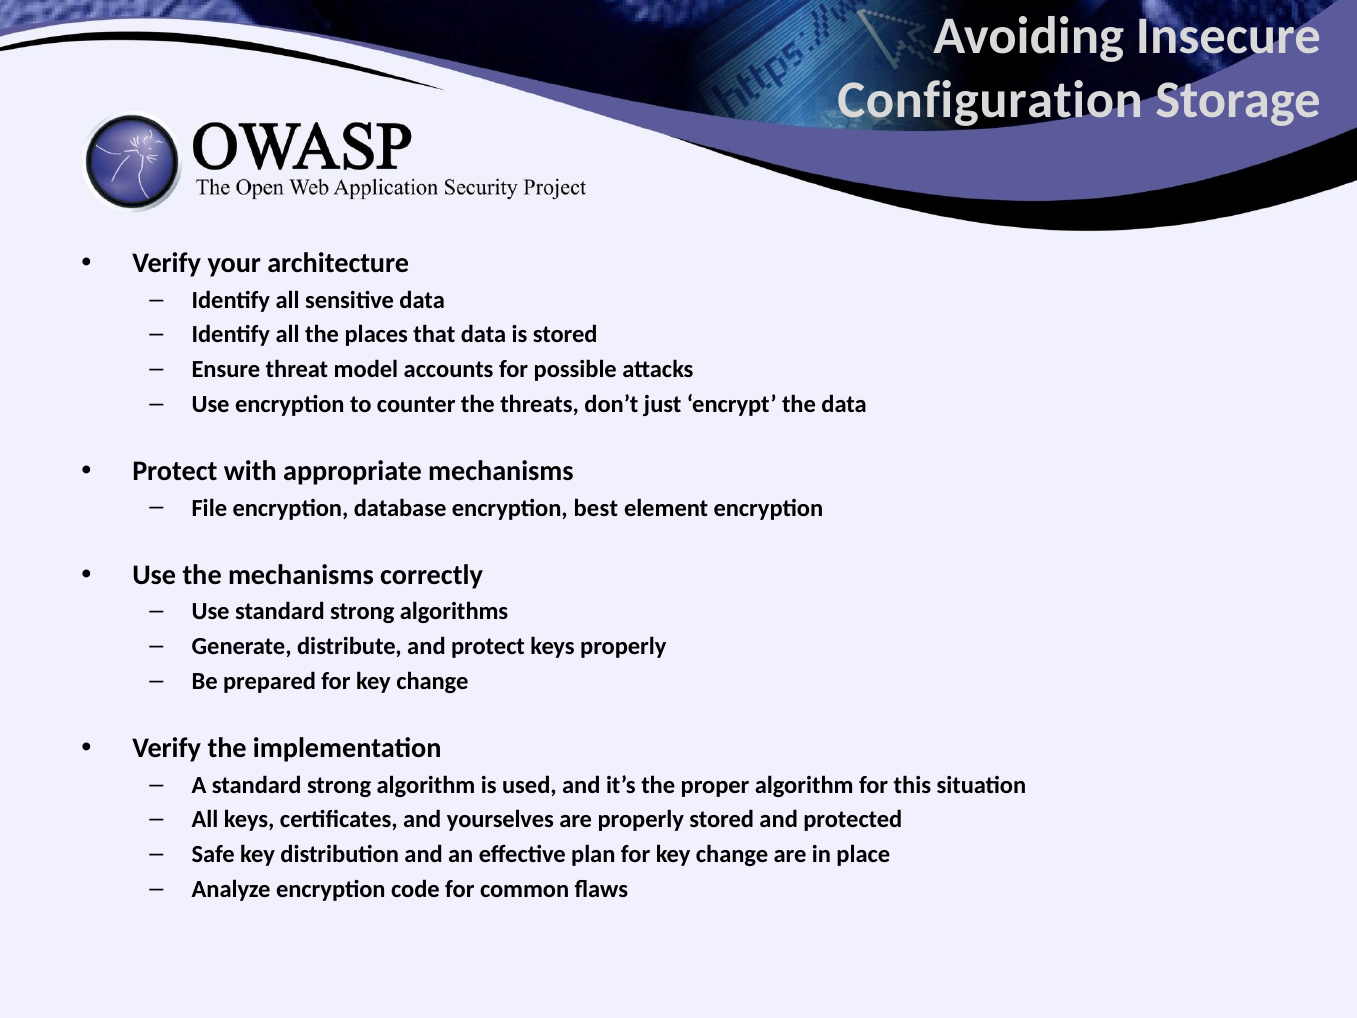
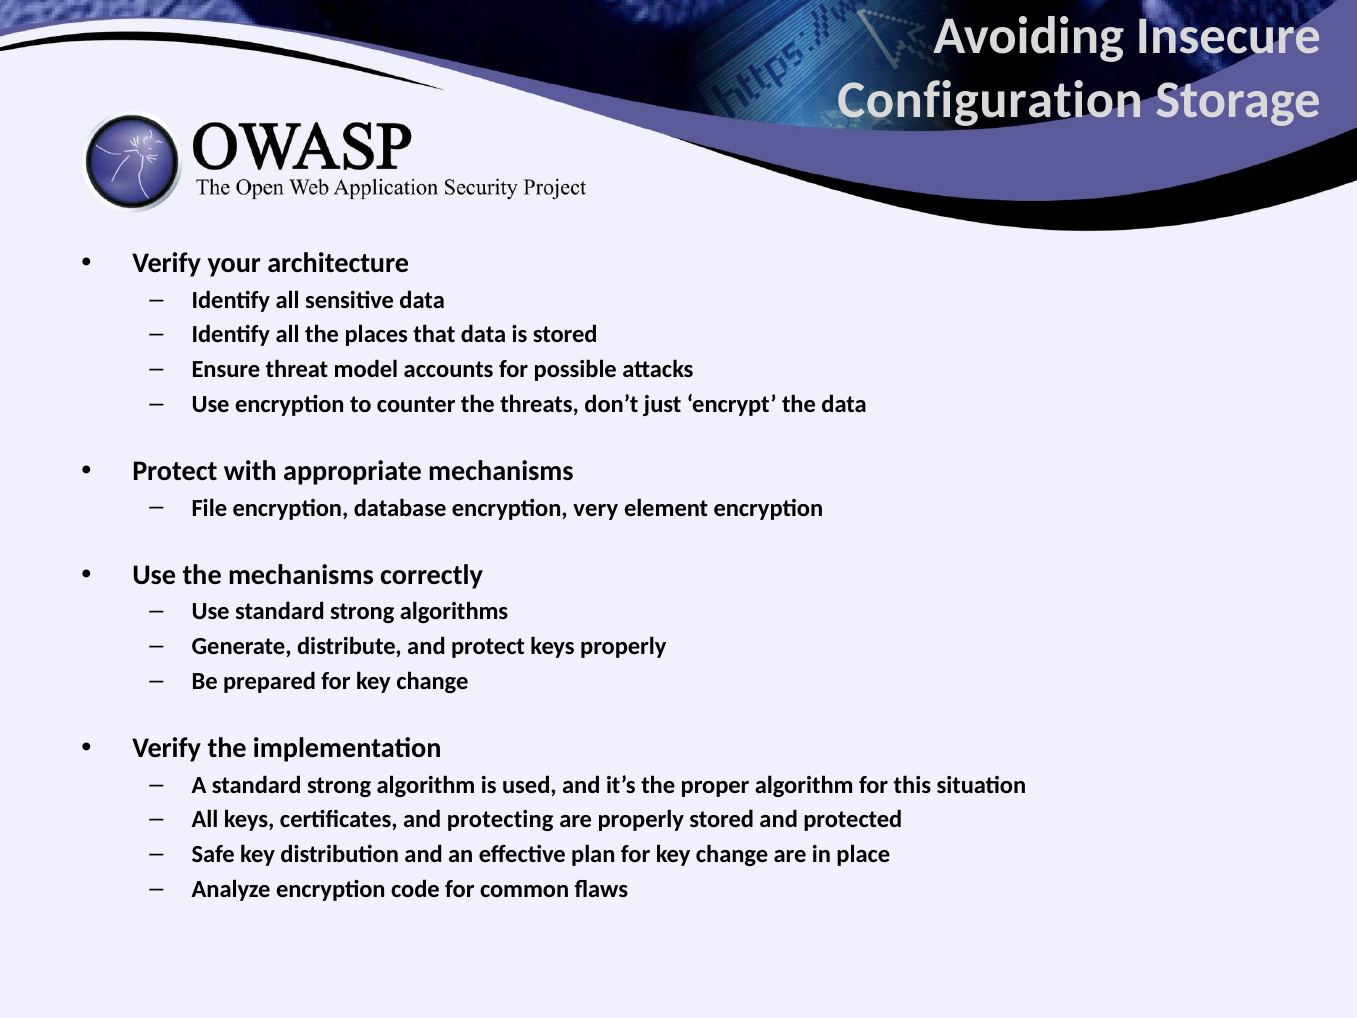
best: best -> very
yourselves: yourselves -> protecting
